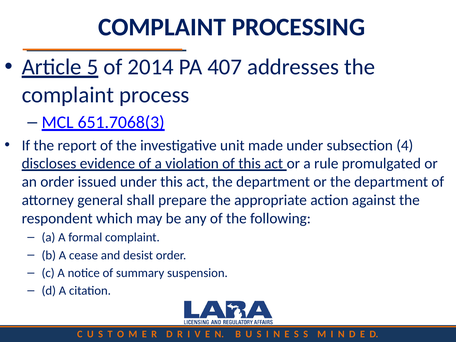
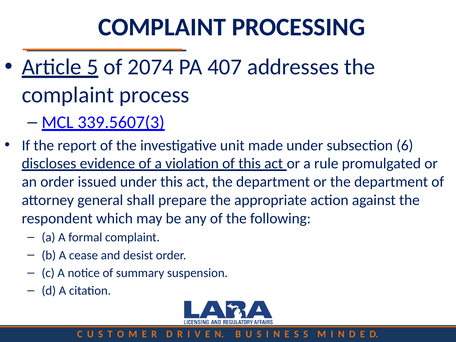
2014: 2014 -> 2074
651.7068(3: 651.7068(3 -> 339.5607(3
4: 4 -> 6
